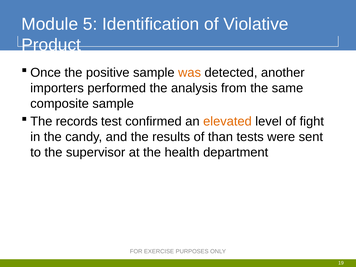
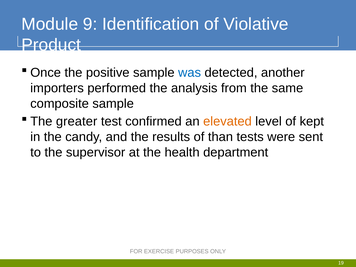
5: 5 -> 9
was colour: orange -> blue
records: records -> greater
fight: fight -> kept
